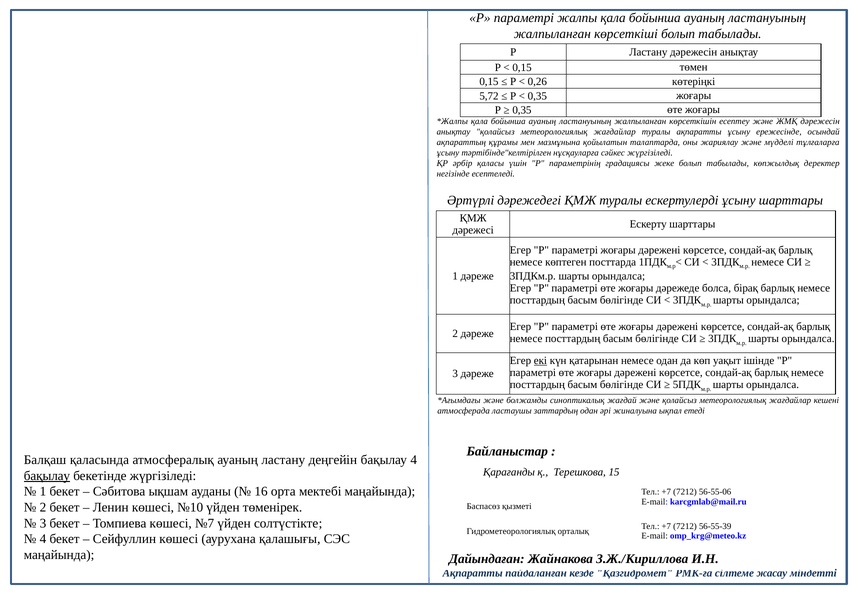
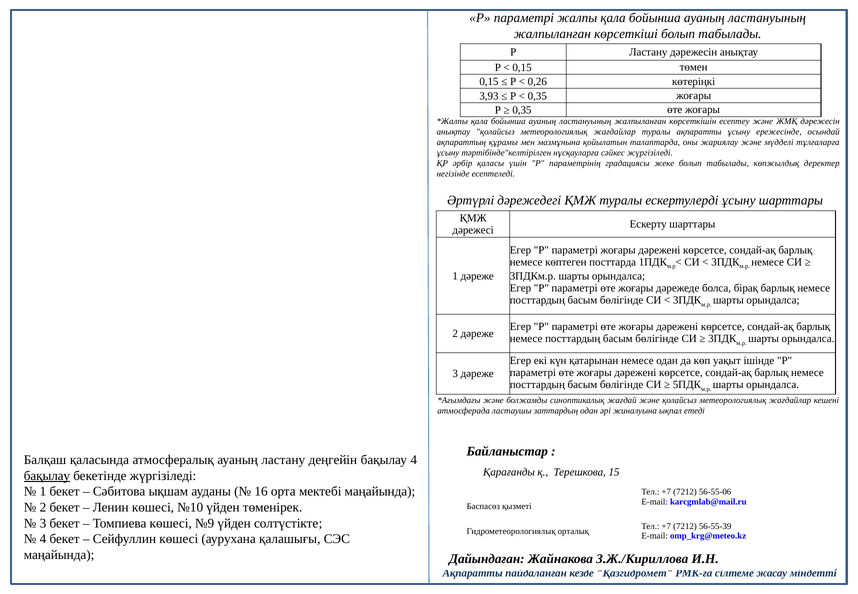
5,72: 5,72 -> 3,93
екі underline: present -> none
№7: №7 -> №9
